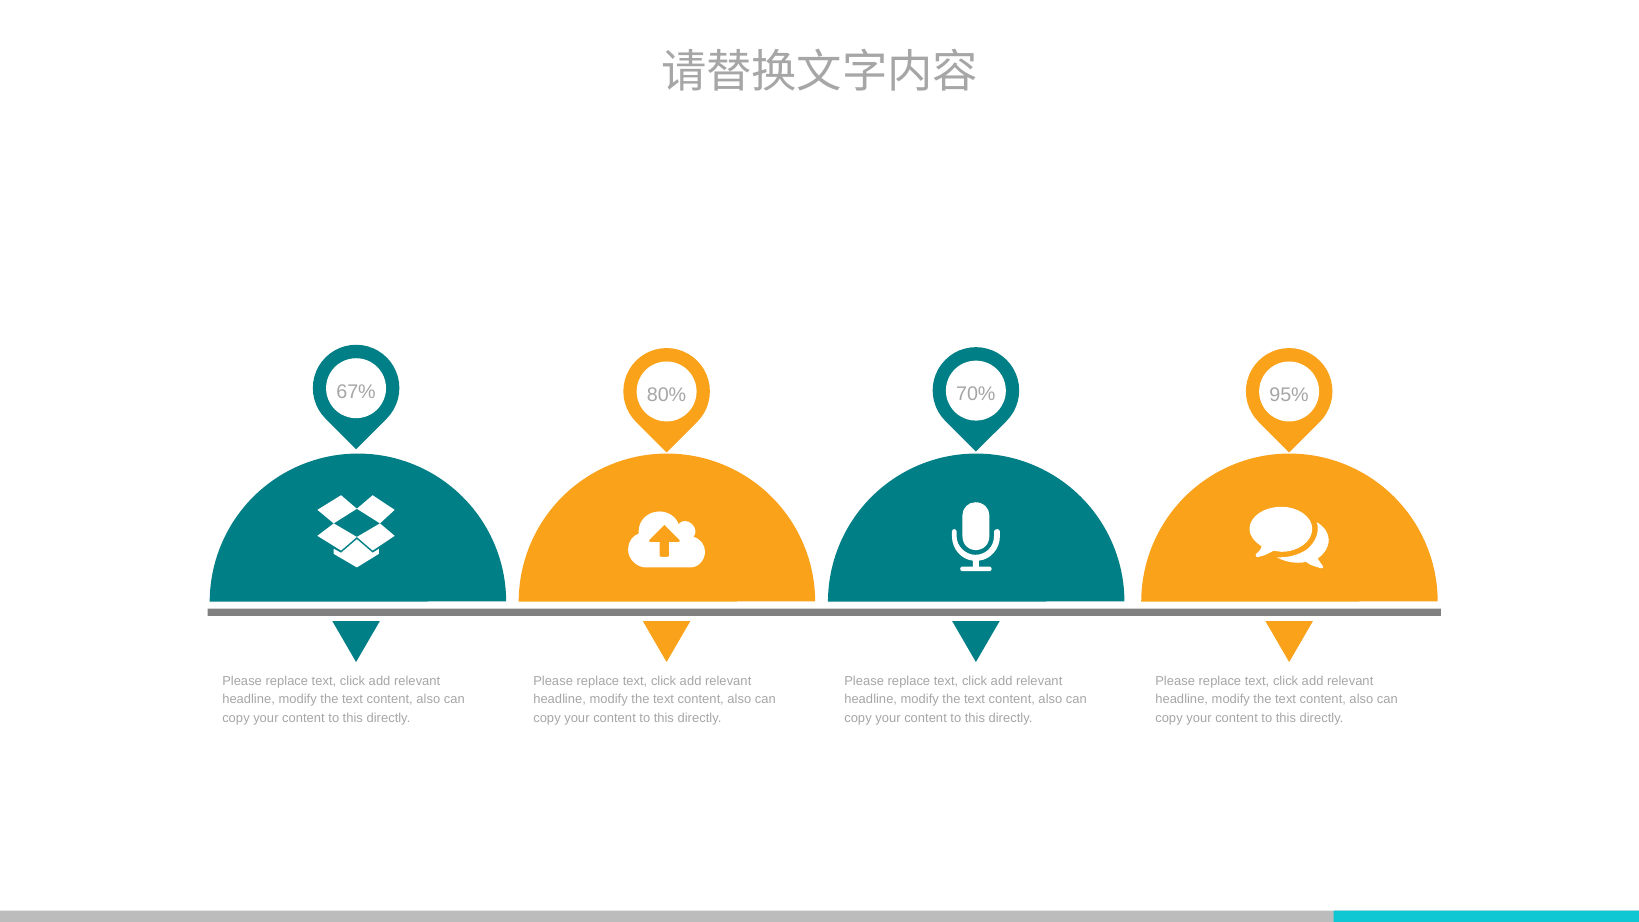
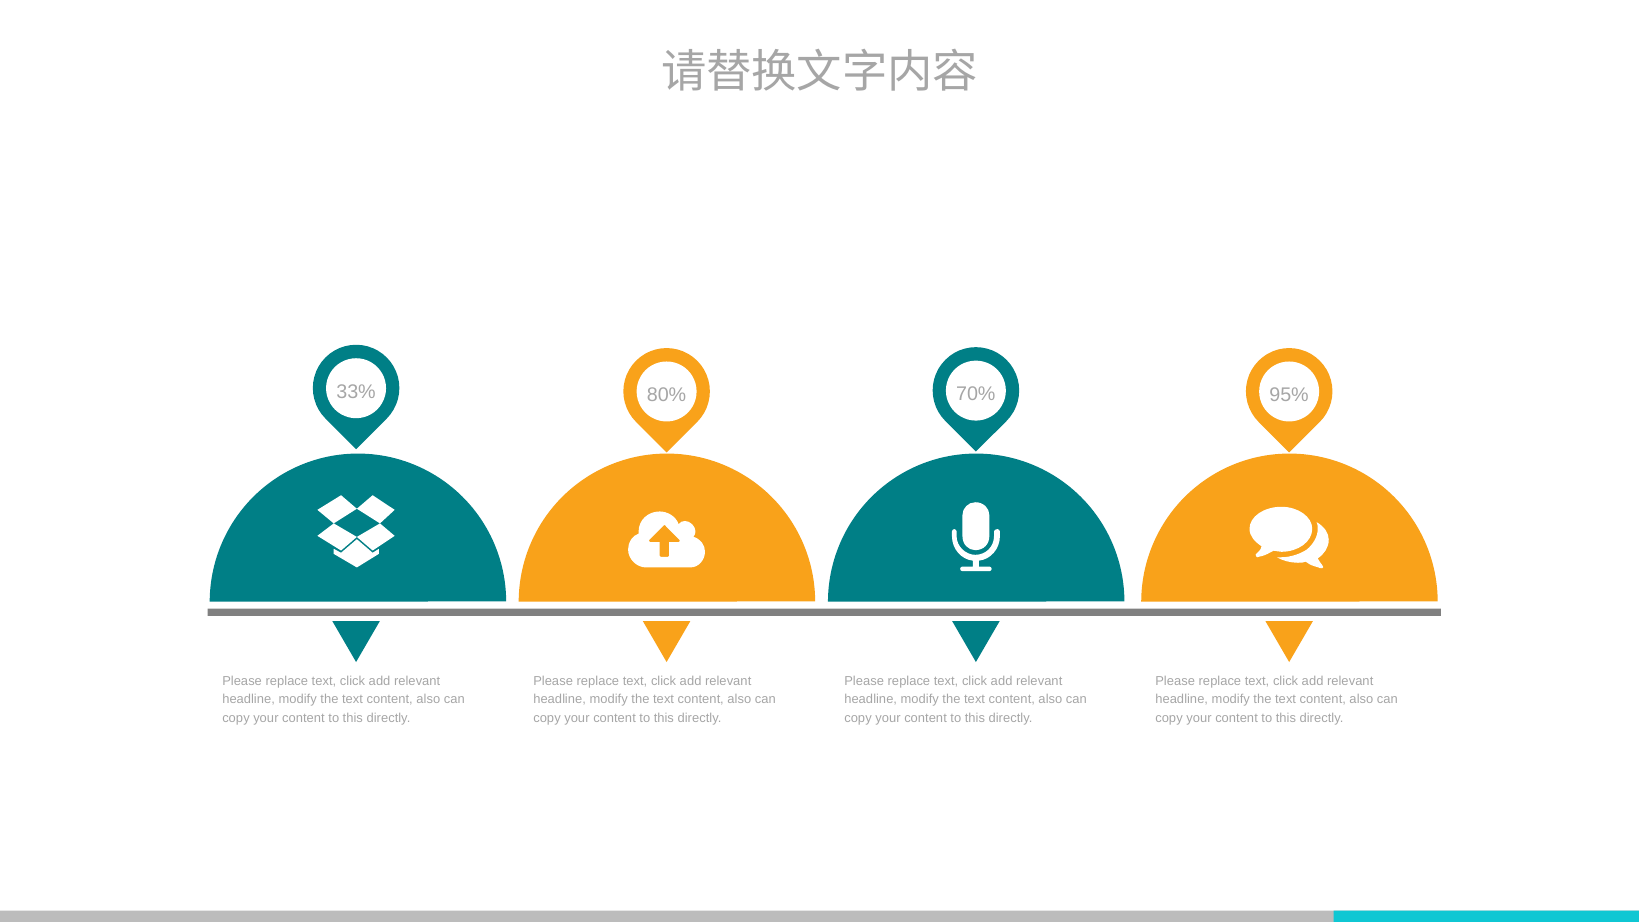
67%: 67% -> 33%
